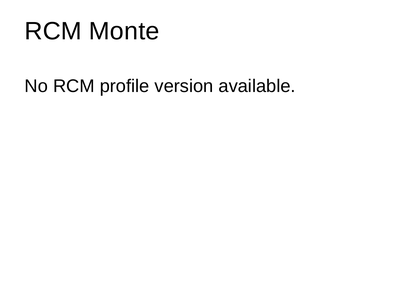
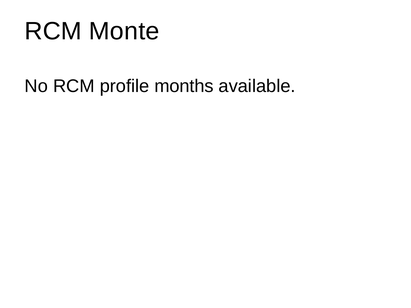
version: version -> months
